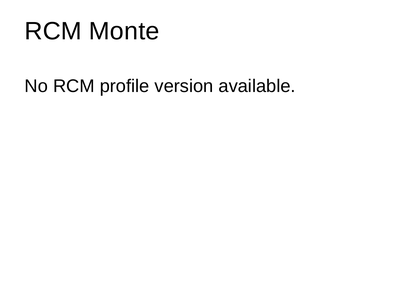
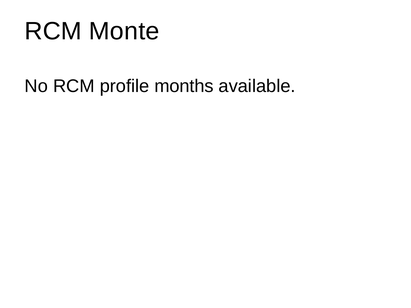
version: version -> months
